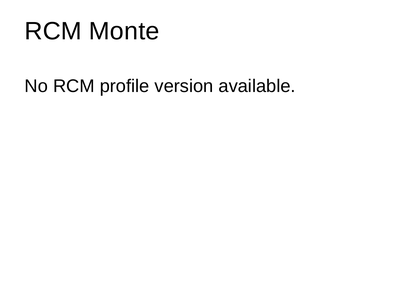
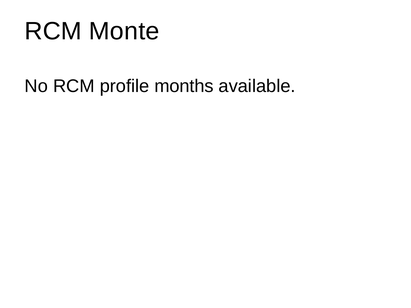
version: version -> months
